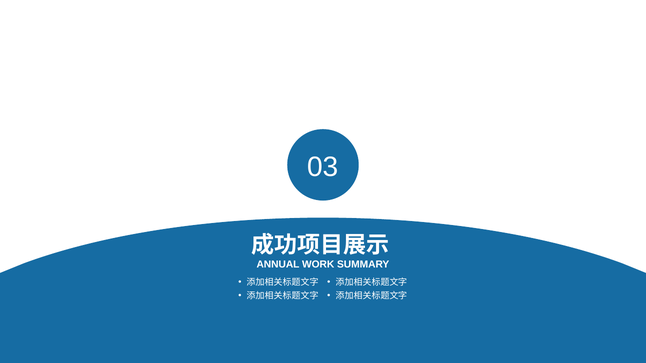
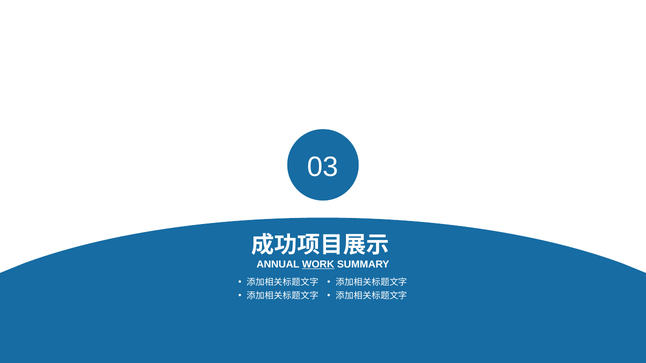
WORK underline: none -> present
